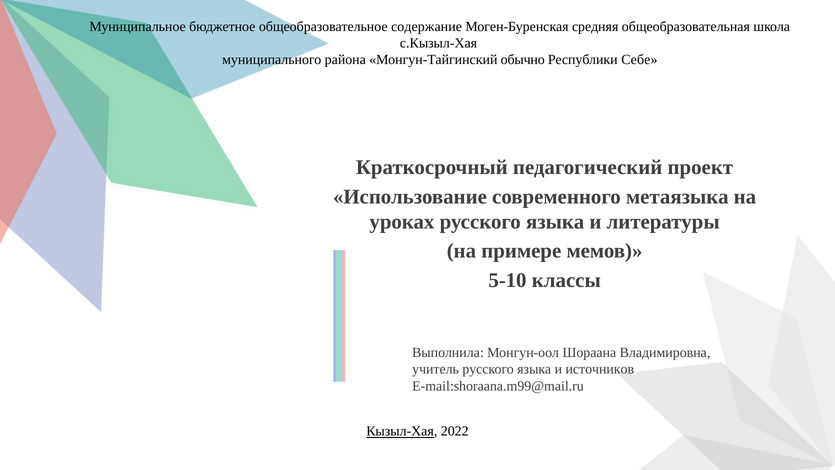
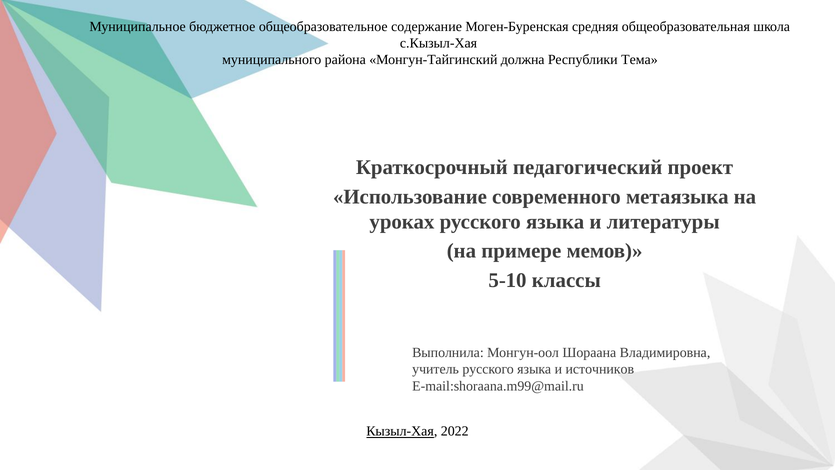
обычно: обычно -> должна
Себе: Себе -> Тема
